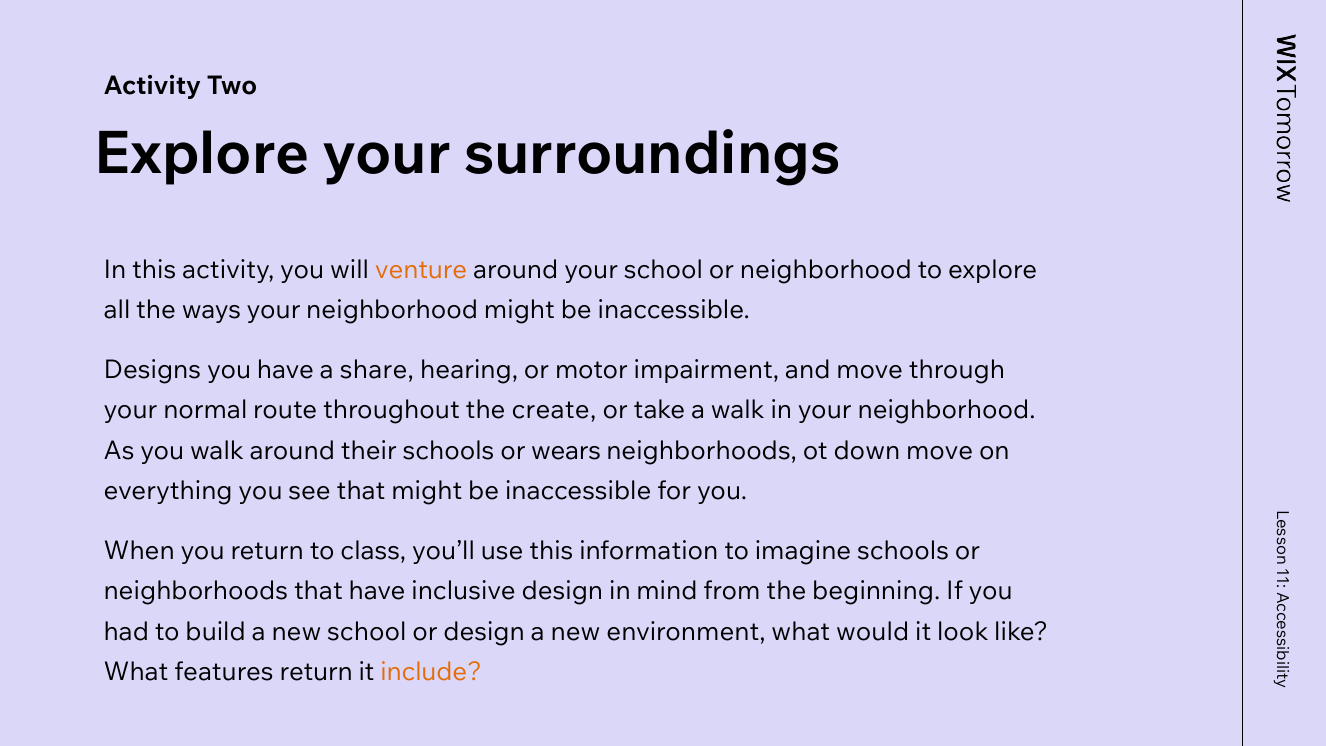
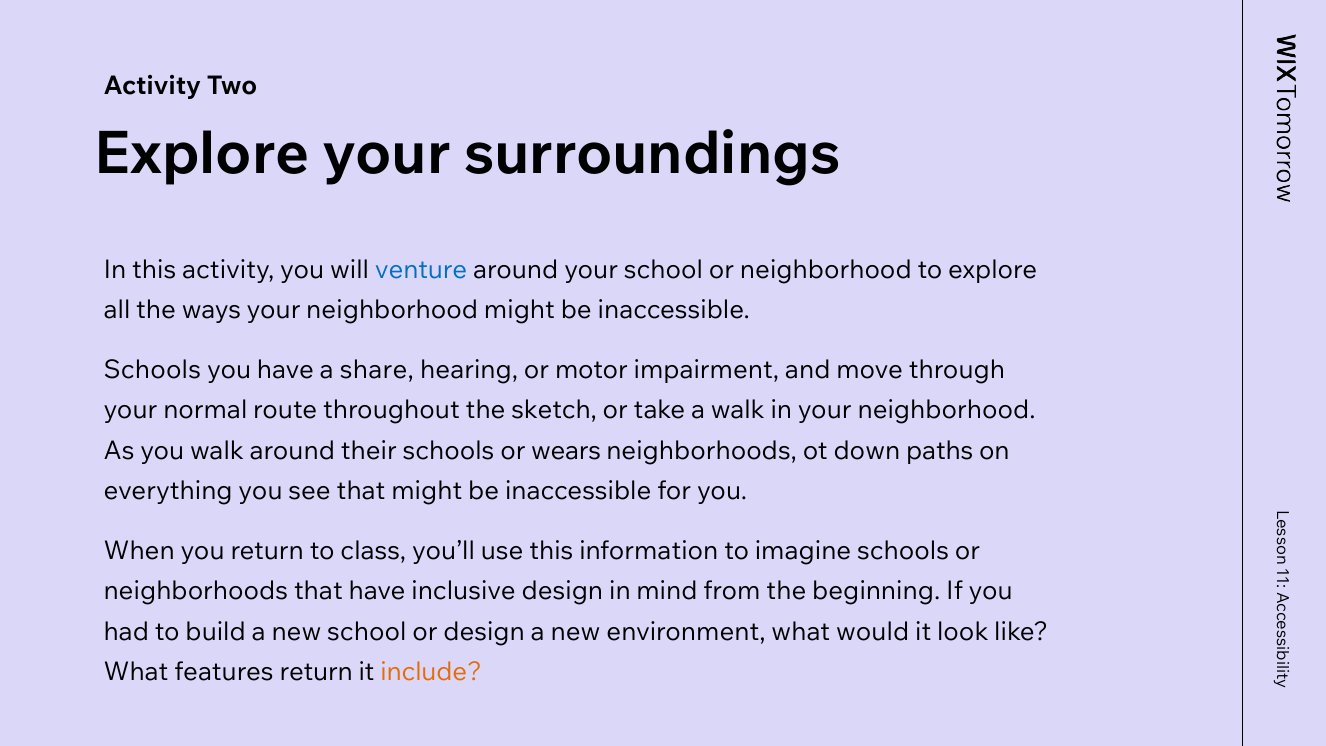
venture colour: orange -> blue
Designs at (152, 370): Designs -> Schools
create: create -> sketch
down move: move -> paths
